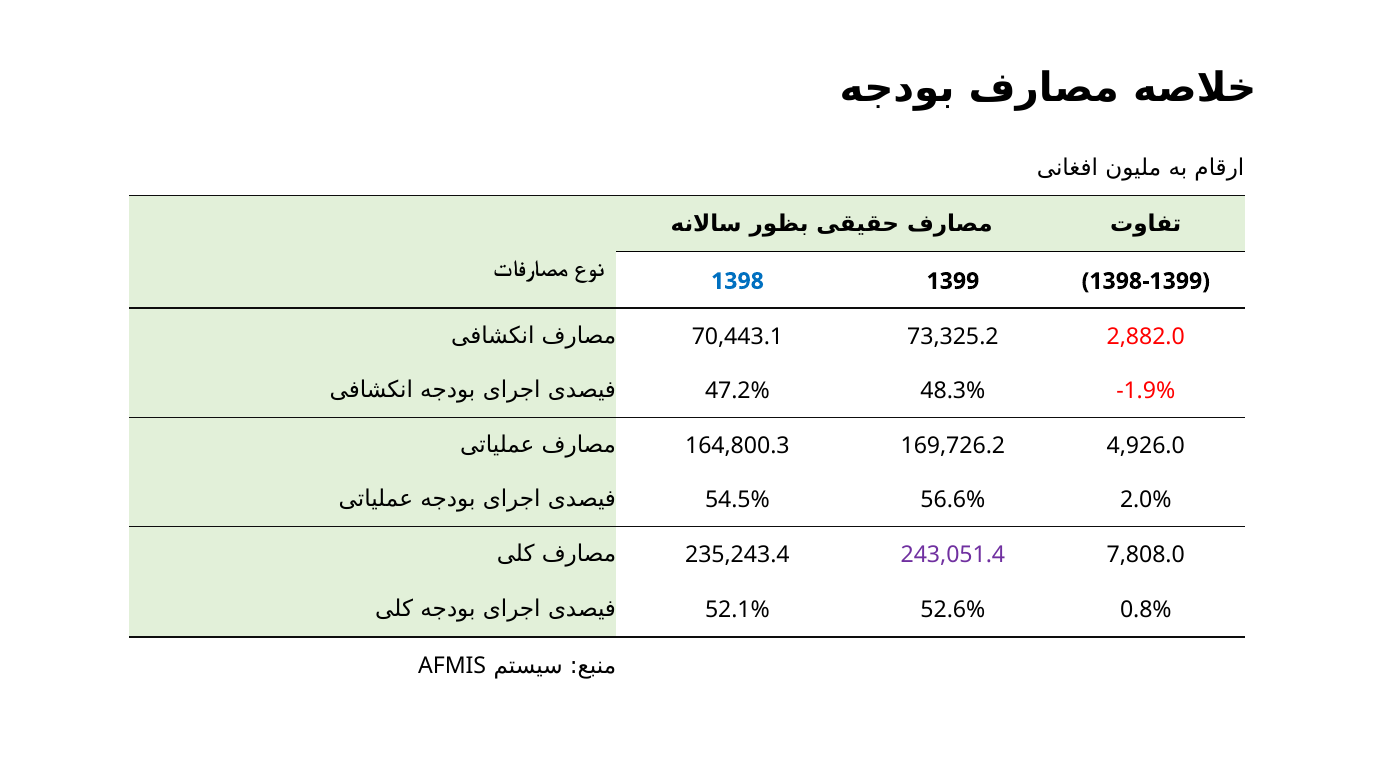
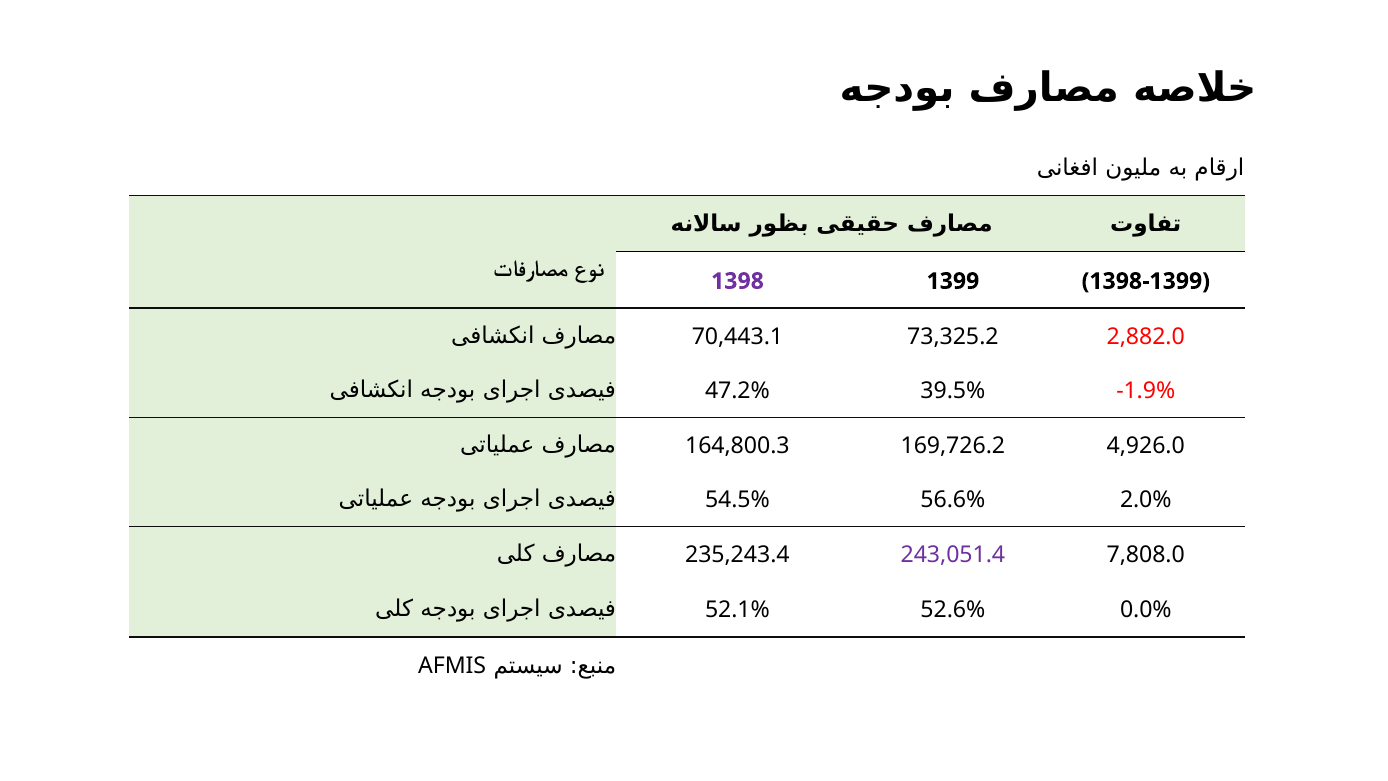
1398 colour: blue -> purple
48.3%: 48.3% -> 39.5%
0.8%: 0.8% -> 0.0%
